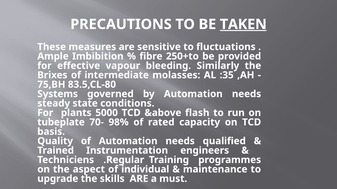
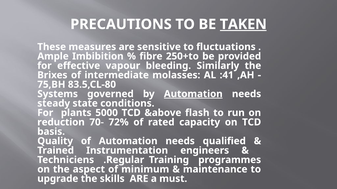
:35: :35 -> :41
Automation at (193, 94) underline: none -> present
tubeplate: tubeplate -> reduction
98%: 98% -> 72%
individual: individual -> minimum
